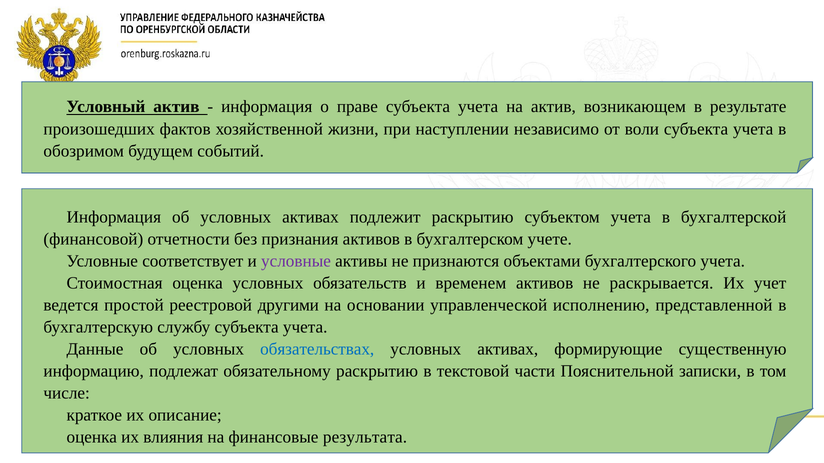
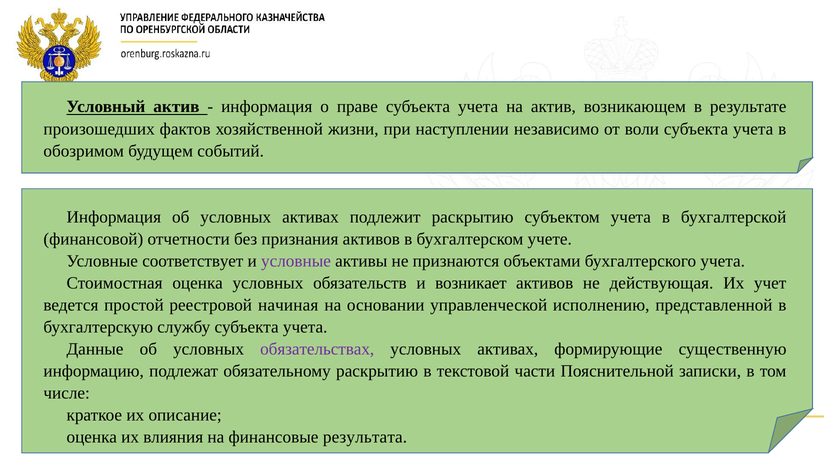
временем: временем -> возникает
раскрывается: раскрывается -> действующая
другими: другими -> начиная
обязательствах colour: blue -> purple
